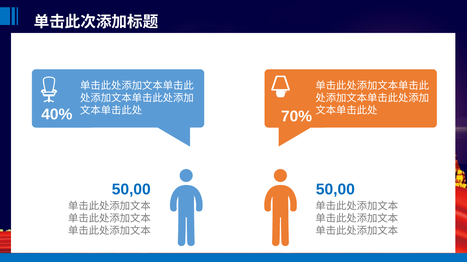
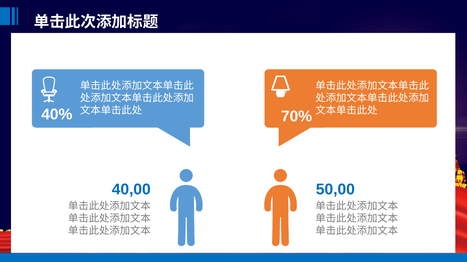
50,00 at (131, 190): 50,00 -> 40,00
